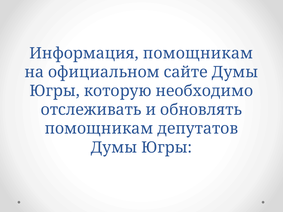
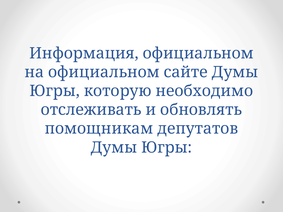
Информация помощникам: помощникам -> официальном
